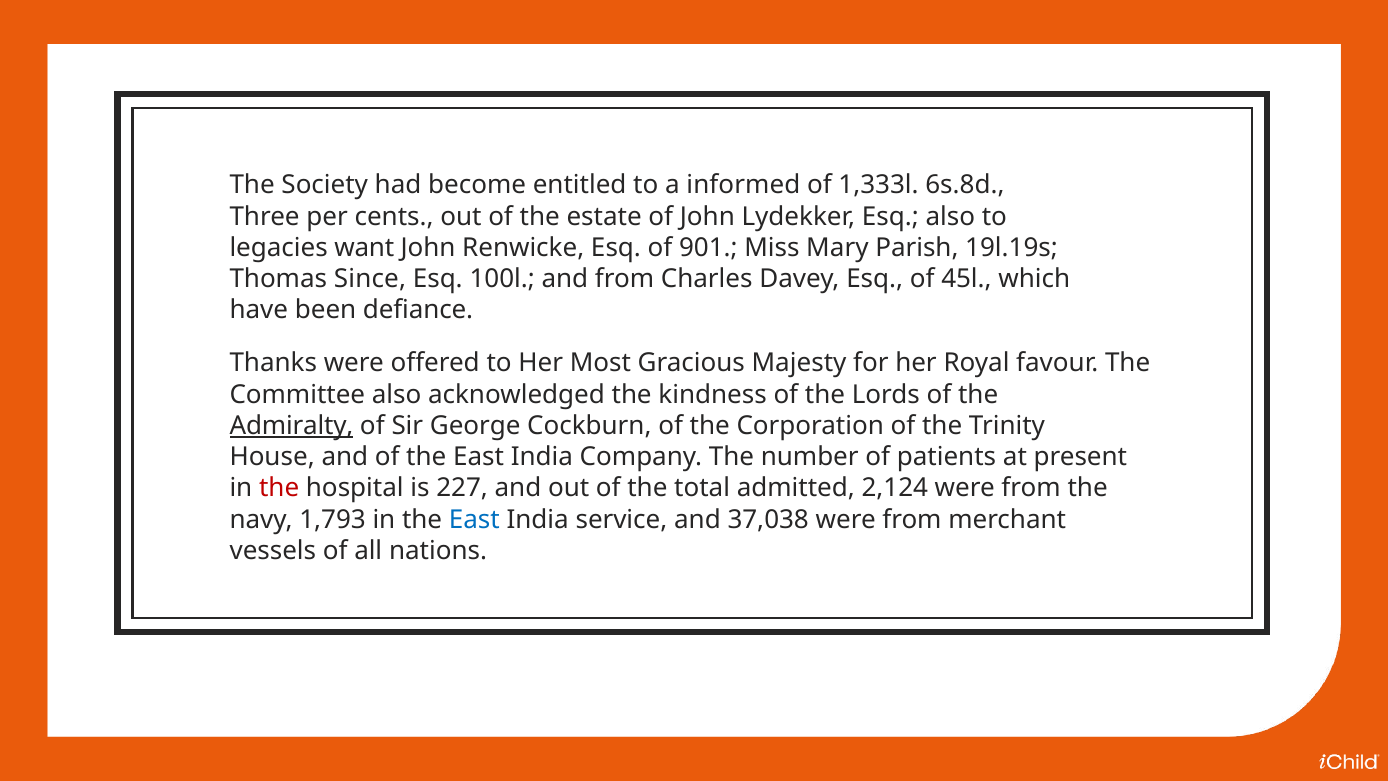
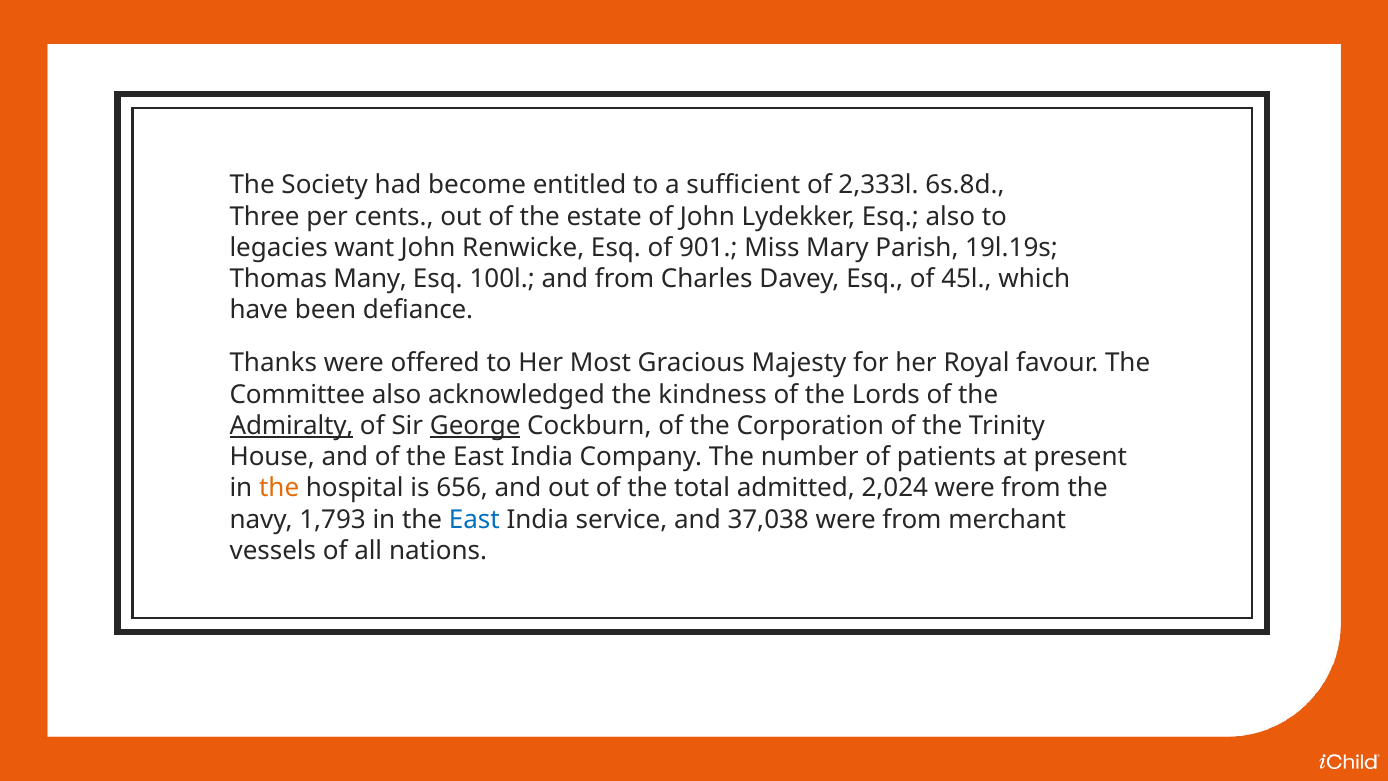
informed: informed -> sufficient
1,333l: 1,333l -> 2,333l
Since: Since -> Many
George underline: none -> present
the at (279, 488) colour: red -> orange
227: 227 -> 656
2,124: 2,124 -> 2,024
